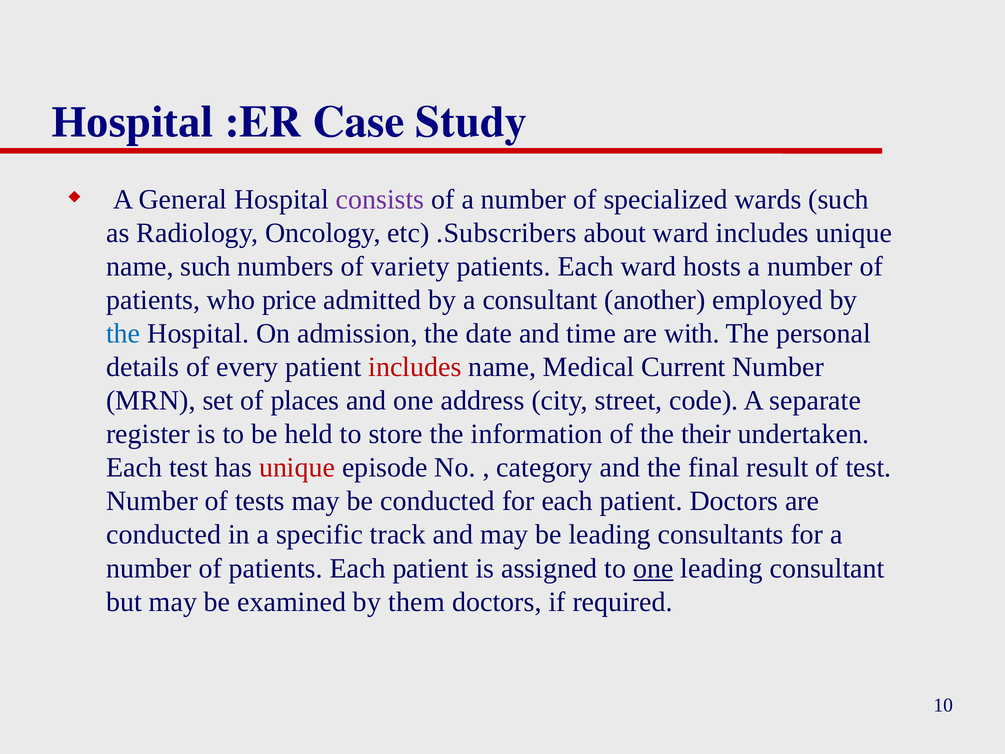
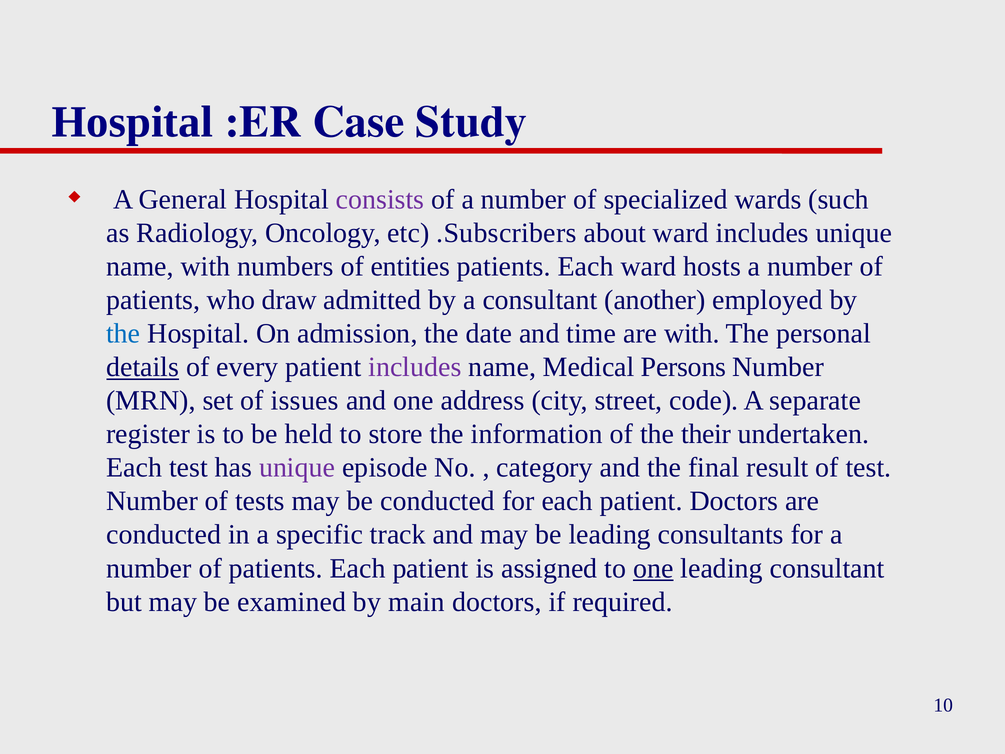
name such: such -> with
variety: variety -> entities
price: price -> draw
details underline: none -> present
includes at (415, 367) colour: red -> purple
Current: Current -> Persons
places: places -> issues
unique at (297, 468) colour: red -> purple
them: them -> main
